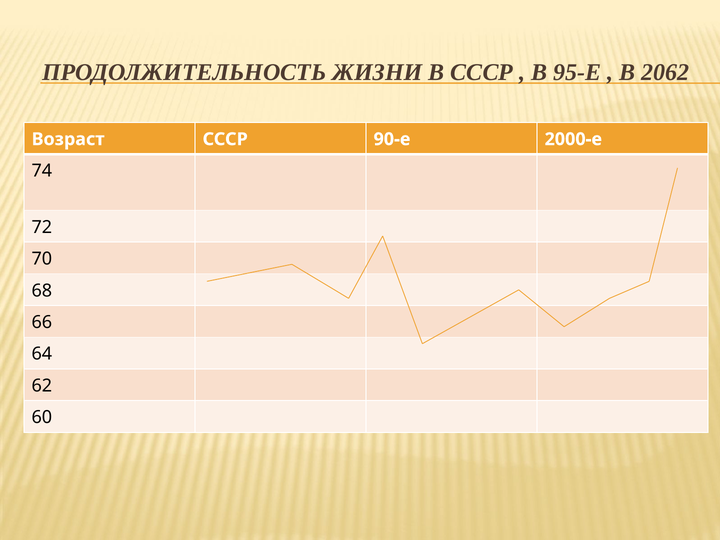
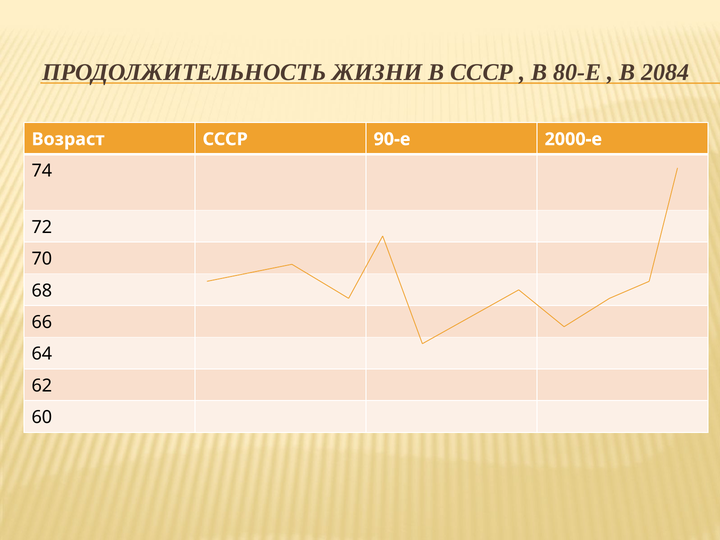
95-Е: 95-Е -> 80-Е
2062: 2062 -> 2084
